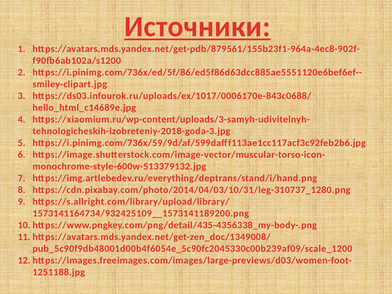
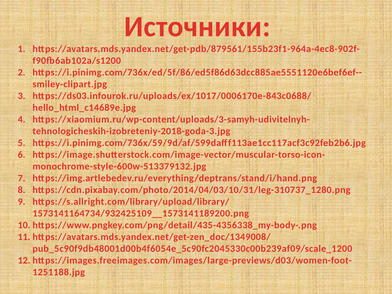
Источники underline: present -> none
